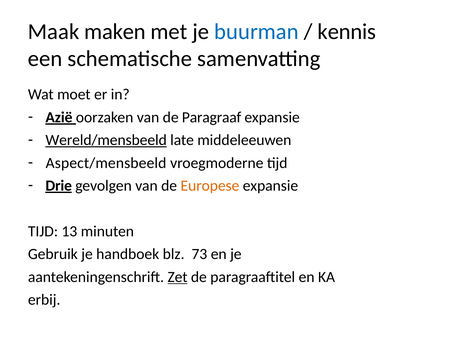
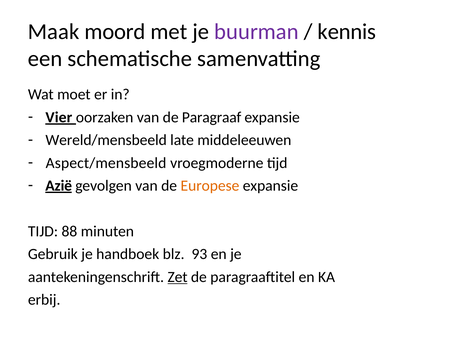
maken: maken -> moord
buurman colour: blue -> purple
Azië: Azië -> Vier
Wereld/mensbeeld underline: present -> none
Drie: Drie -> Azië
13: 13 -> 88
73: 73 -> 93
